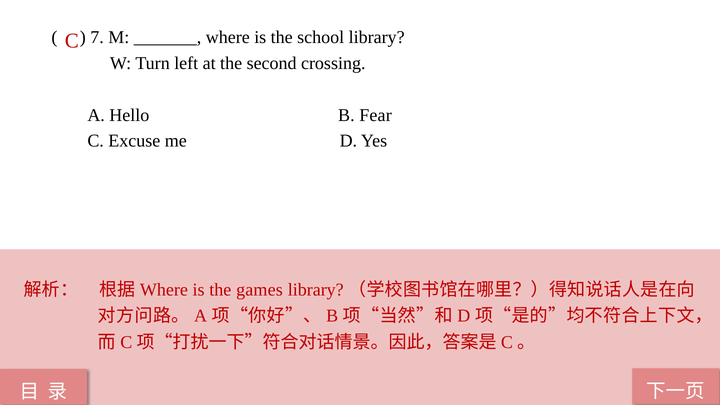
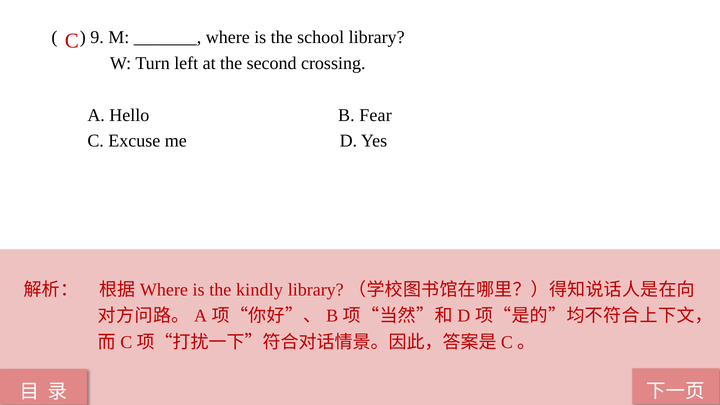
7: 7 -> 9
games: games -> kindly
